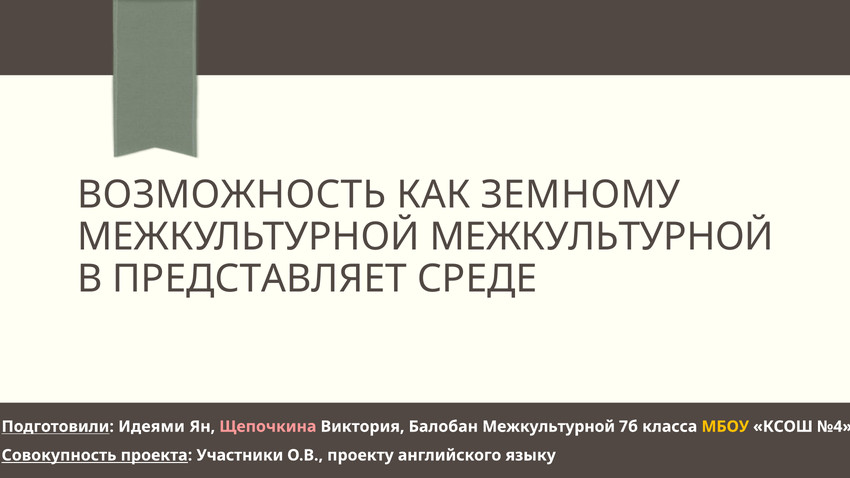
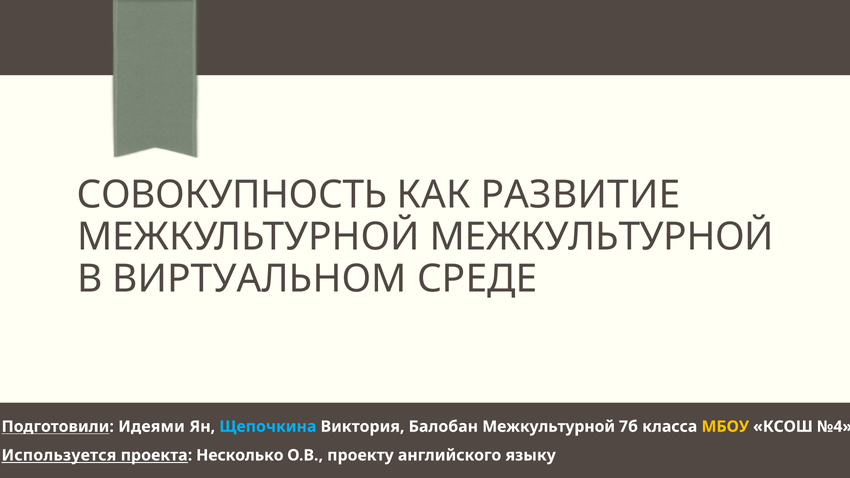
ВОЗМОЖНОСТЬ: ВОЗМОЖНОСТЬ -> СОВОКУПНОСТЬ
ЗЕМНОМУ: ЗЕМНОМУ -> РАЗВИТИЕ
ПРЕДСТАВЛЯЕТ: ПРЕДСТАВЛЯЕТ -> ВИРТУАЛЬНОМ
Щепочкина colour: pink -> light blue
Совокупность: Совокупность -> Используется
Участники: Участники -> Несколько
